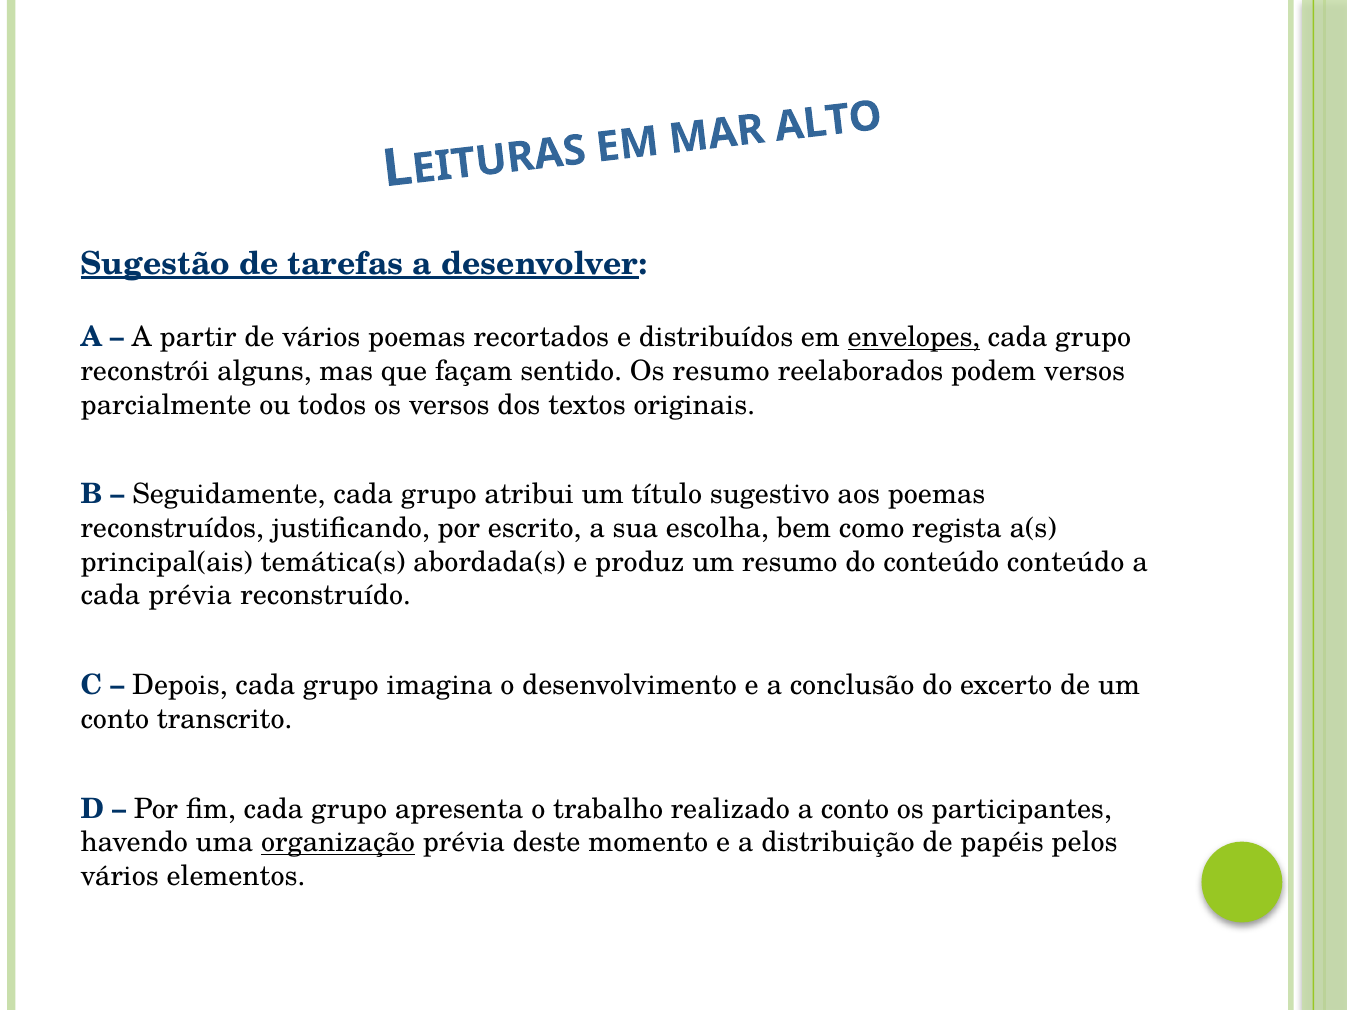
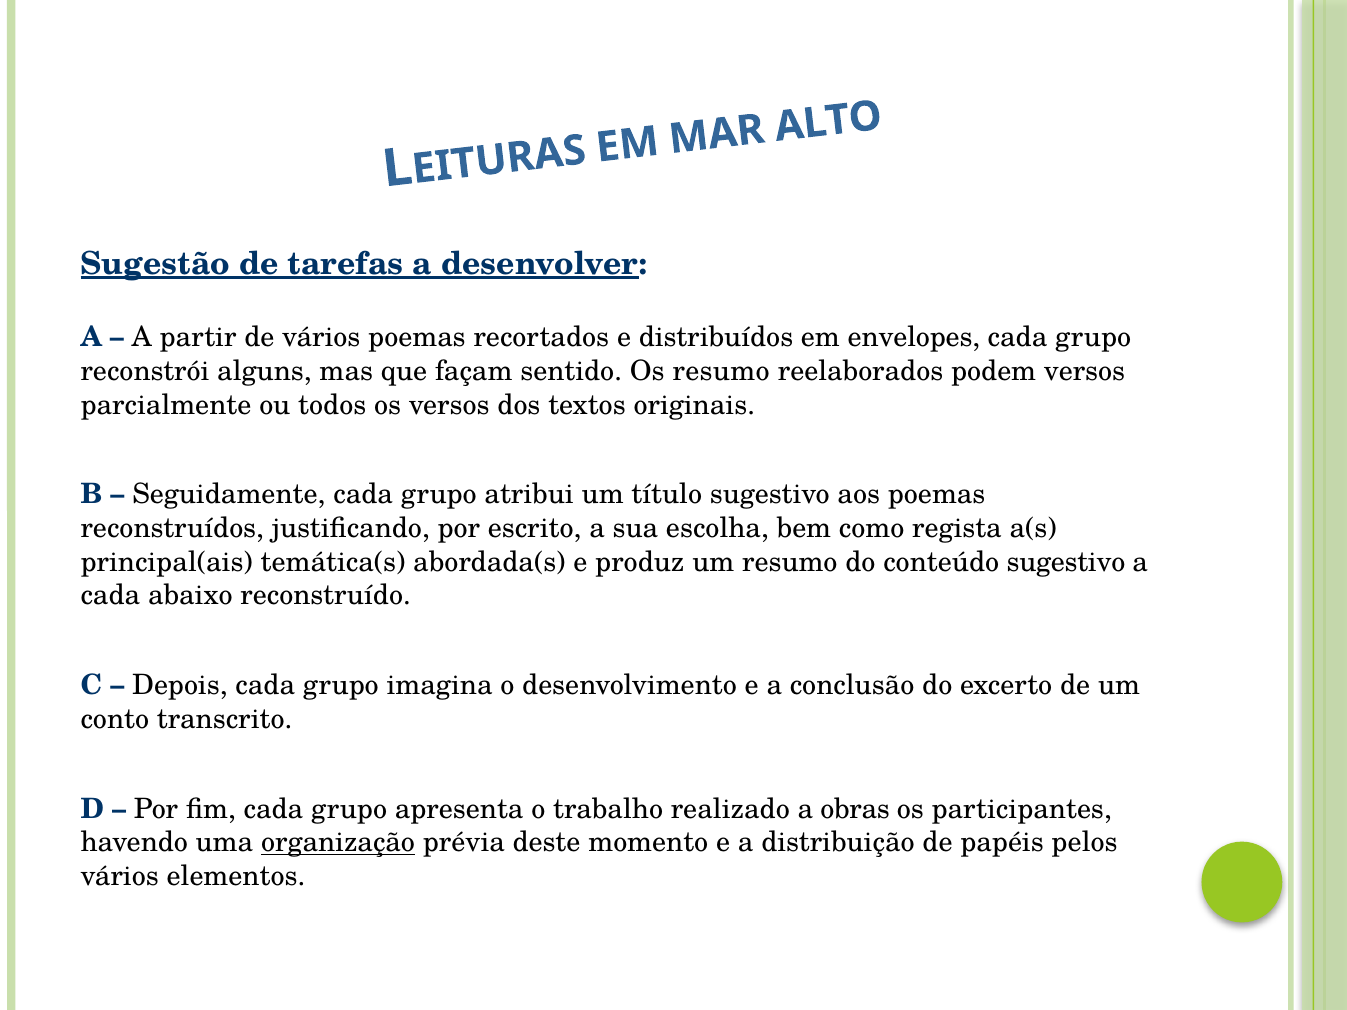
envelopes underline: present -> none
conteúdo conteúdo: conteúdo -> sugestivo
cada prévia: prévia -> abaixo
a conto: conto -> obras
